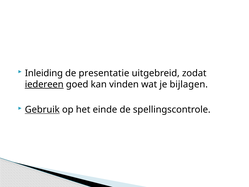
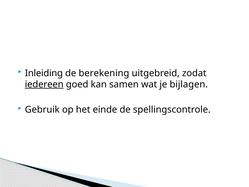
presentatie: presentatie -> berekening
vinden: vinden -> samen
Gebruik underline: present -> none
